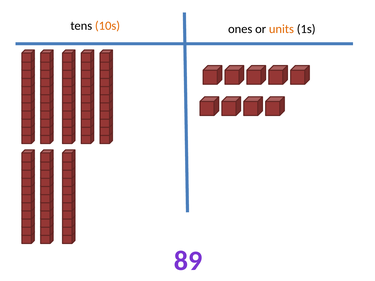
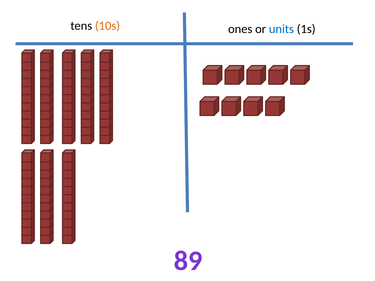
units colour: orange -> blue
